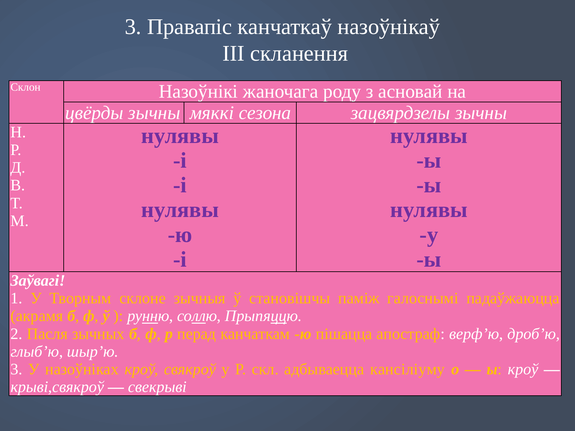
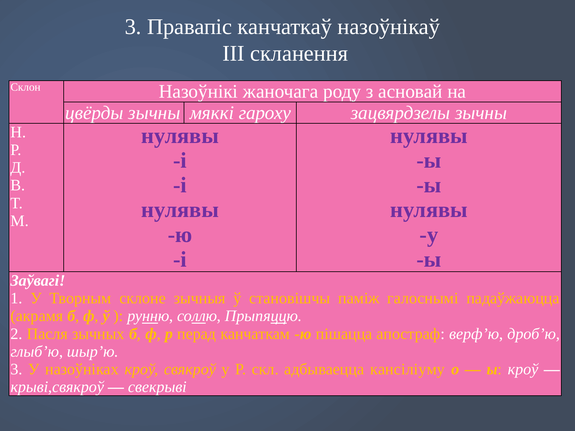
сезона: сезона -> гароху
